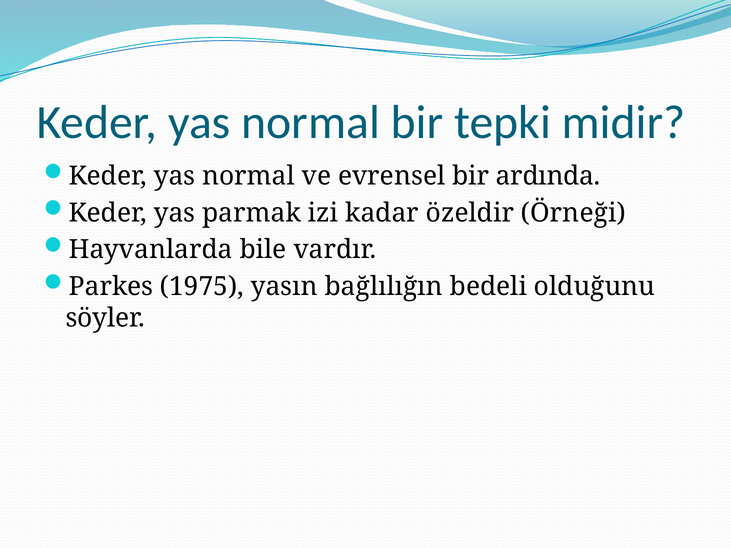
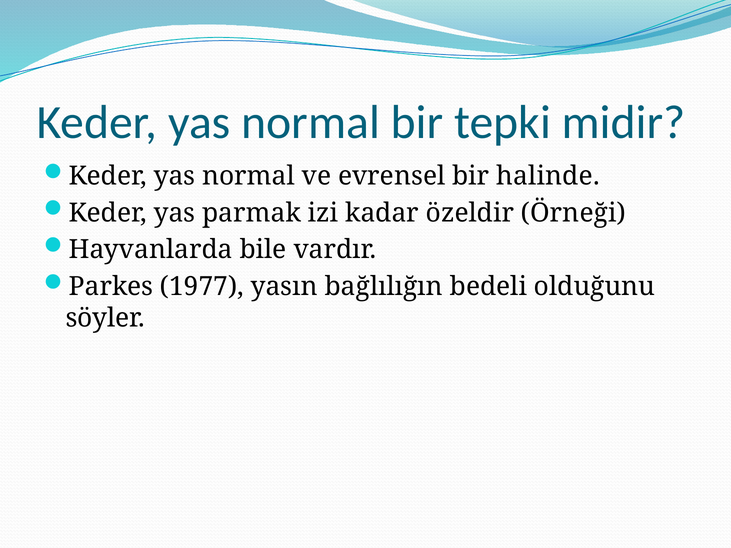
ardında: ardında -> halinde
1975: 1975 -> 1977
